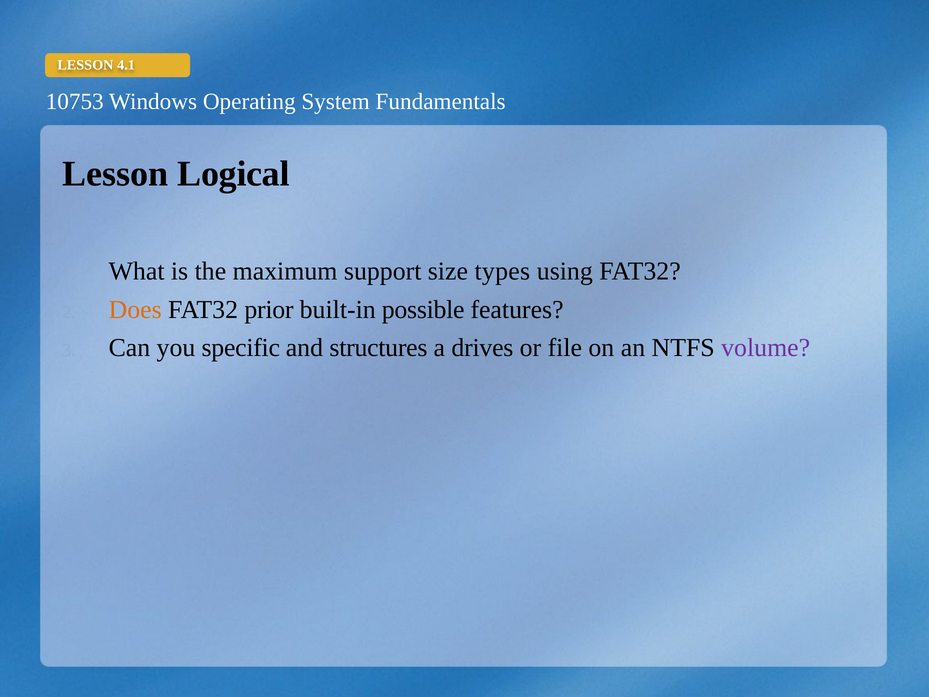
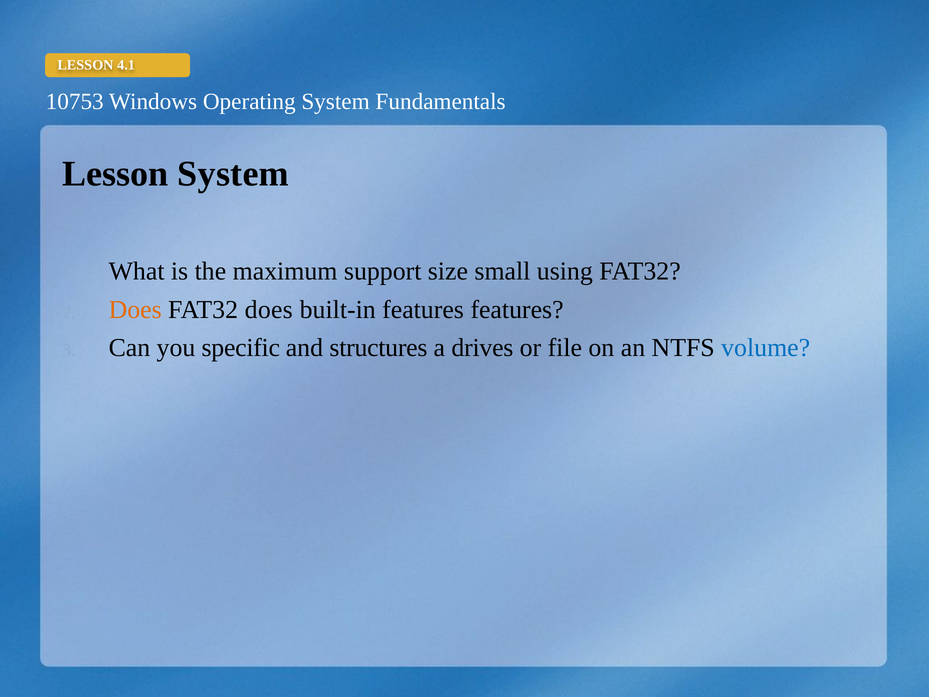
Lesson Logical: Logical -> System
types: types -> small
FAT32 prior: prior -> does
built-in possible: possible -> features
volume colour: purple -> blue
